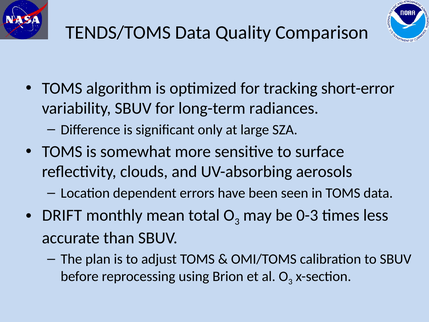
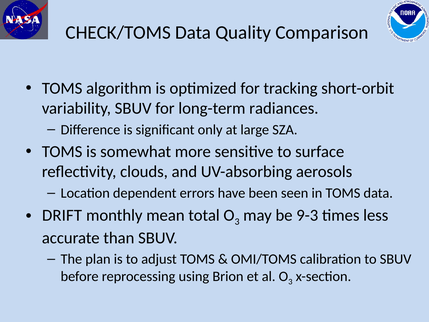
TENDS/TOMS: TENDS/TOMS -> CHECK/TOMS
short-error: short-error -> short-orbit
0-3: 0-3 -> 9-3
